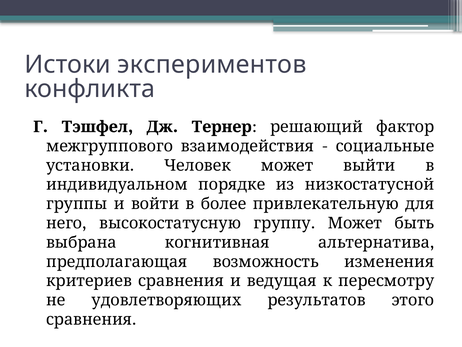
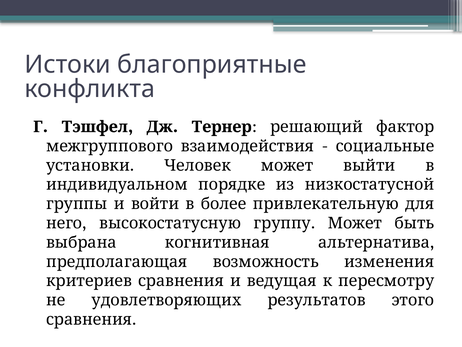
экспериментов: экспериментов -> благоприятные
